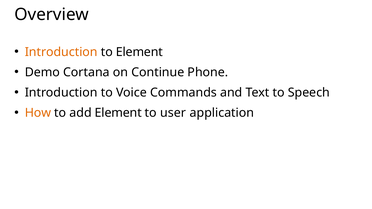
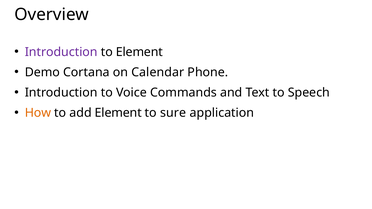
Introduction at (61, 52) colour: orange -> purple
Continue: Continue -> Calendar
user: user -> sure
